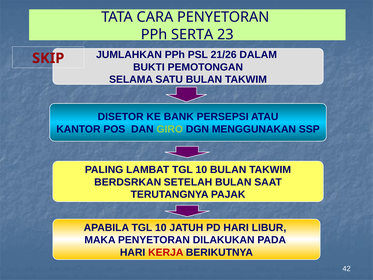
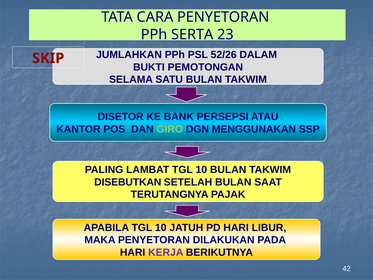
21/26: 21/26 -> 52/26
BERDSRKAN: BERDSRKAN -> DISEBUTKAN
KERJA colour: red -> purple
